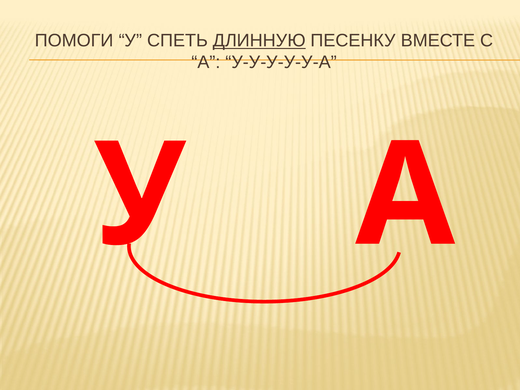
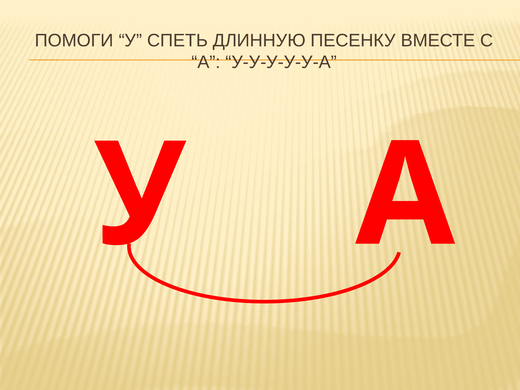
ДЛИННУЮ underline: present -> none
